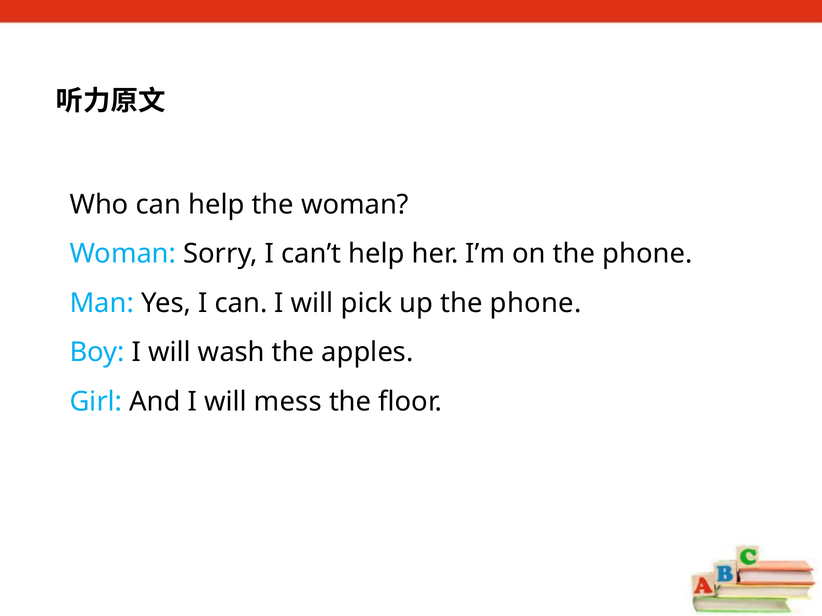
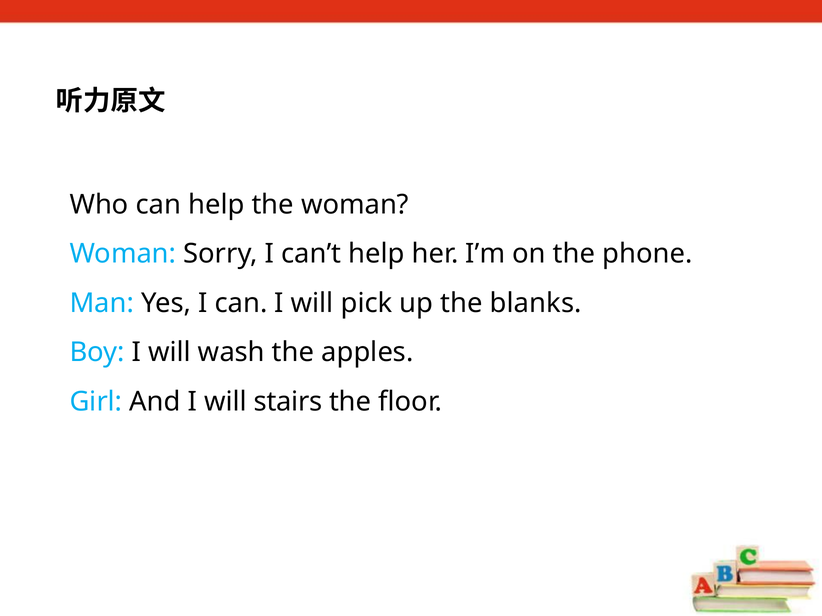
up the phone: phone -> blanks
mess: mess -> stairs
